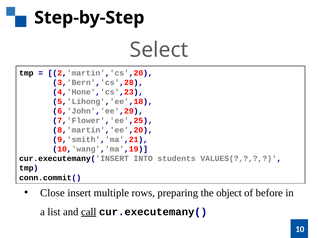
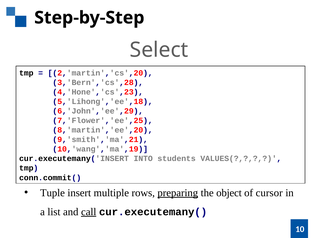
Close: Close -> Tuple
preparing underline: none -> present
before: before -> cursor
